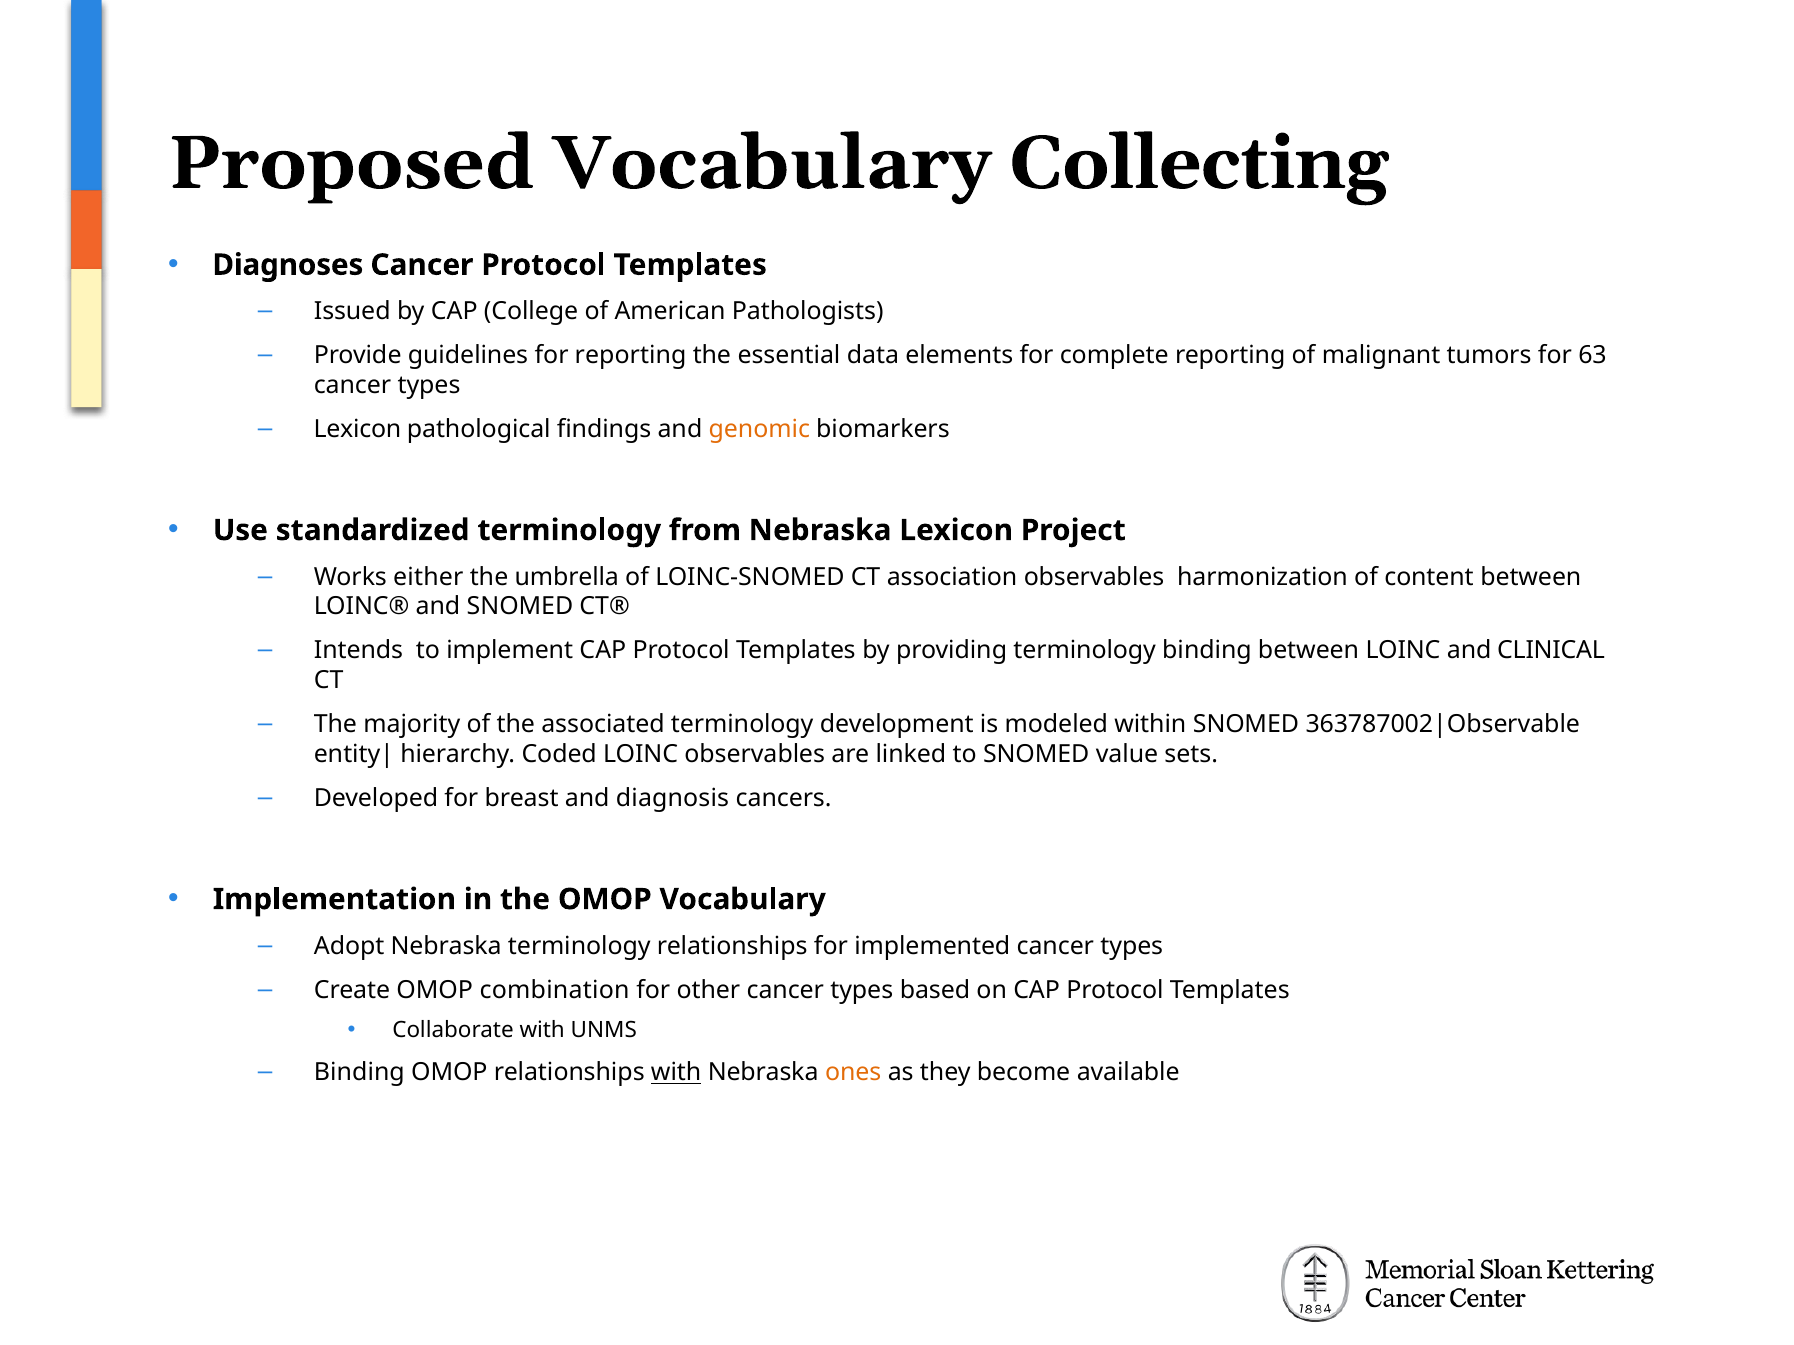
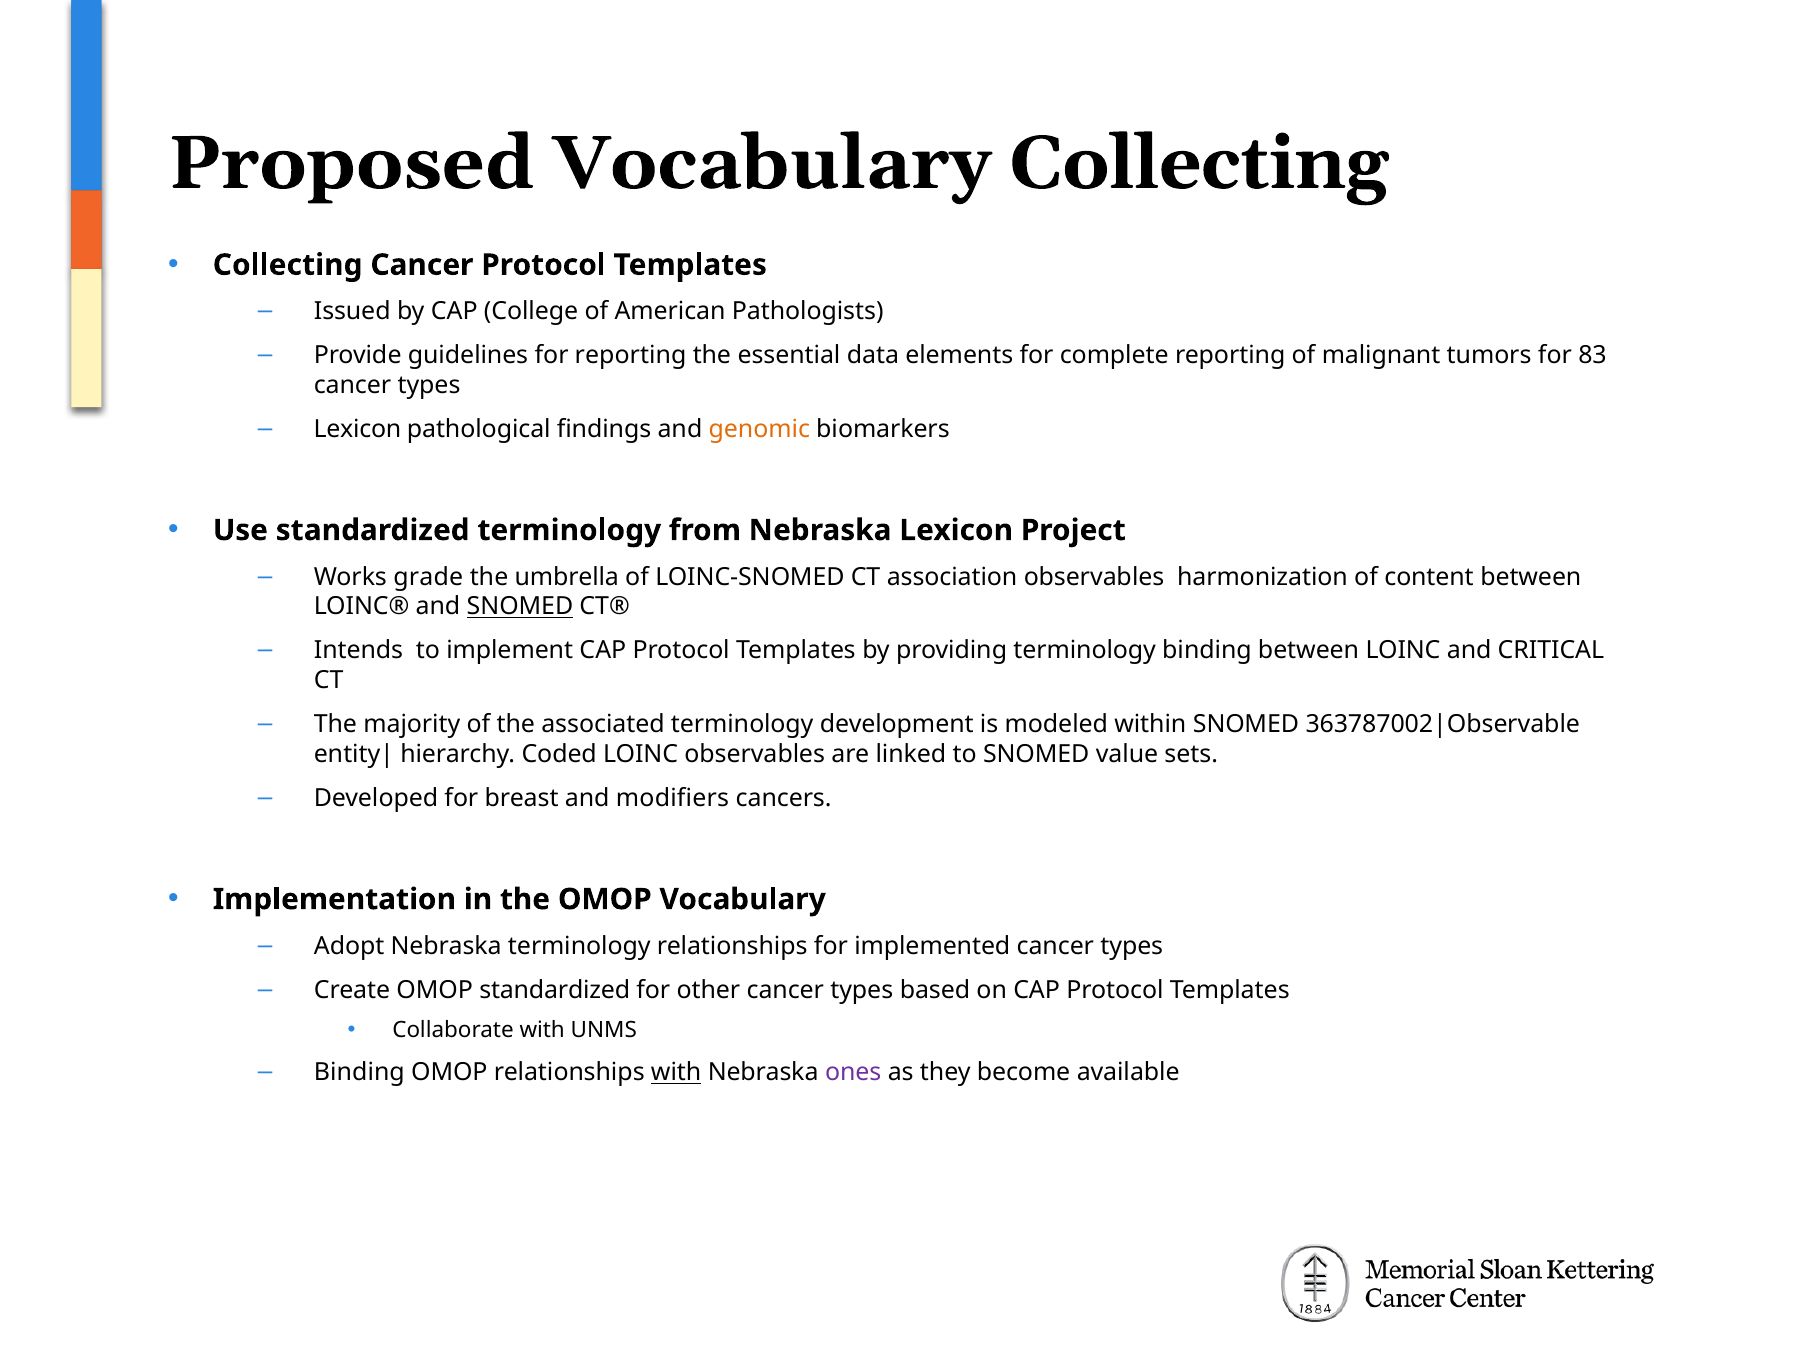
Diagnoses at (288, 265): Diagnoses -> Collecting
63: 63 -> 83
either: either -> grade
SNOMED at (520, 607) underline: none -> present
CLINICAL: CLINICAL -> CRITICAL
diagnosis: diagnosis -> modifiers
OMOP combination: combination -> standardized
ones colour: orange -> purple
